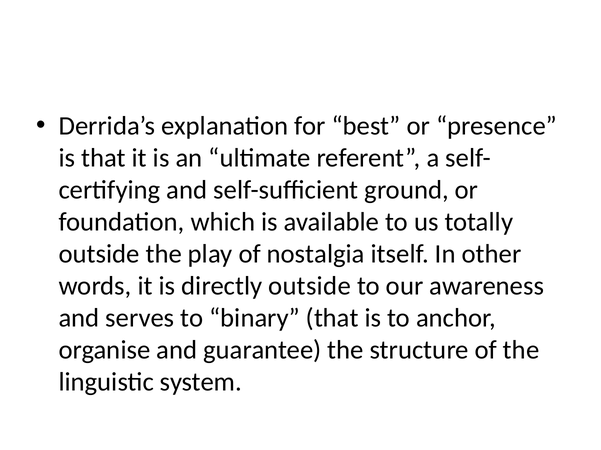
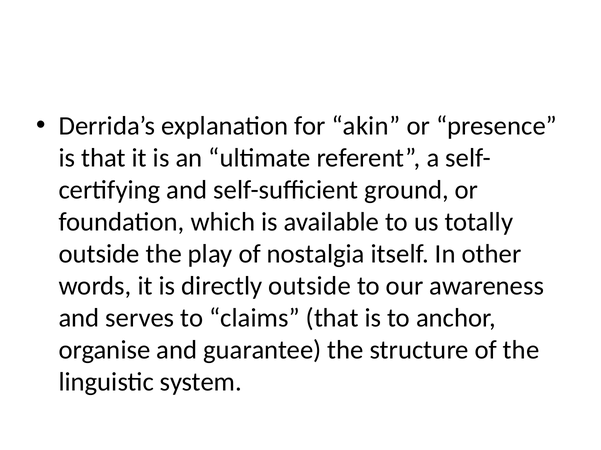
best: best -> akin
binary: binary -> claims
